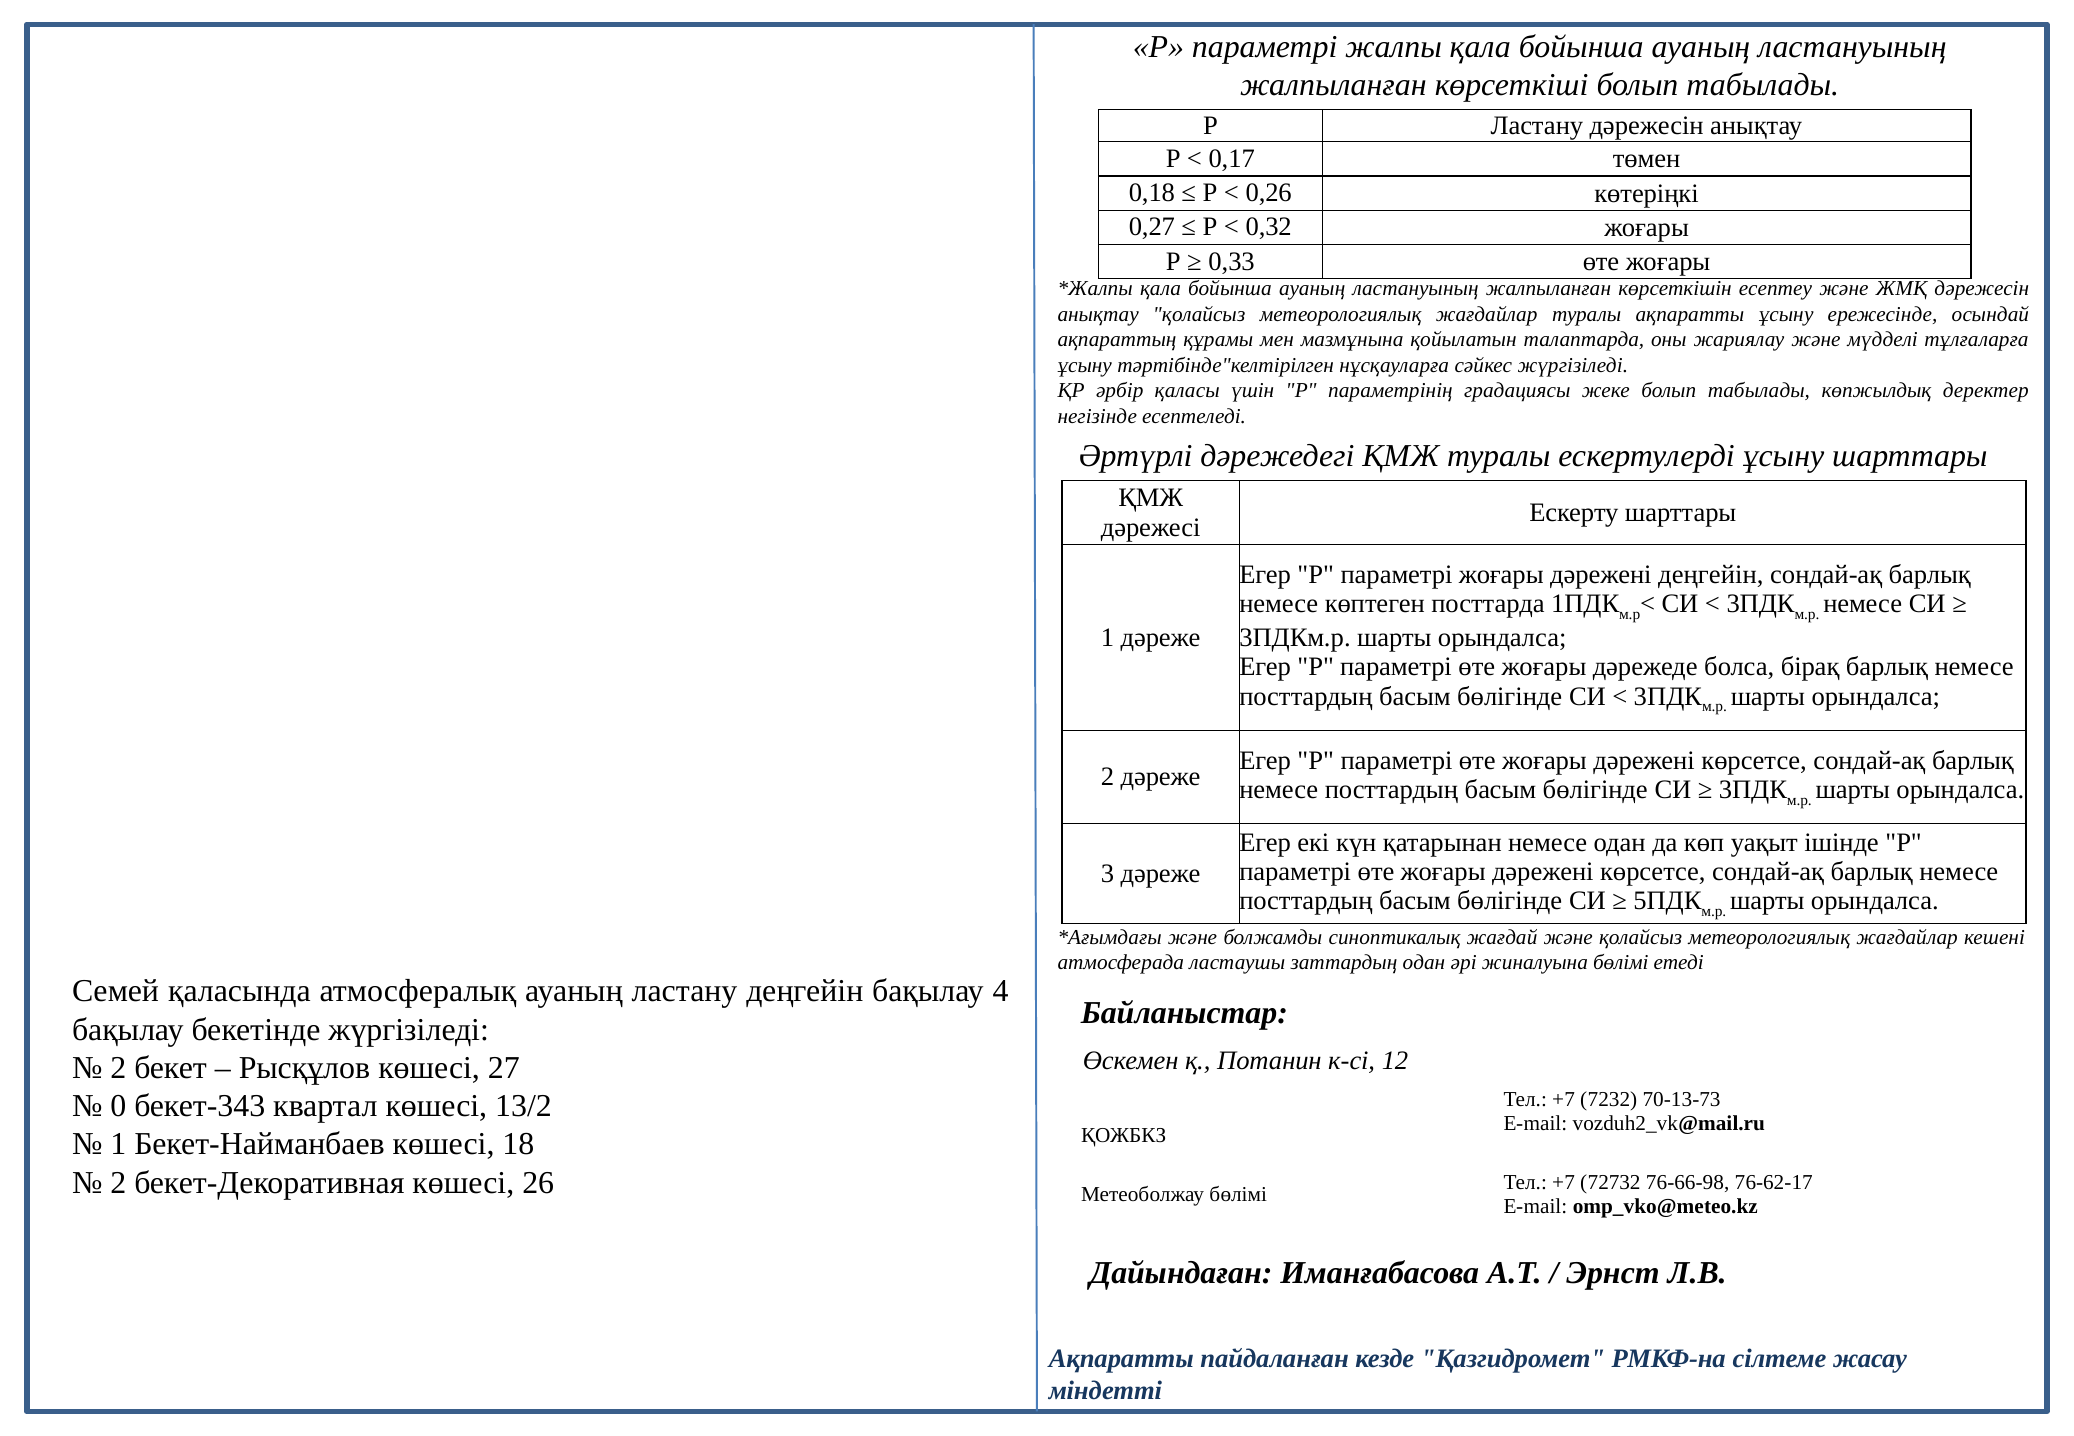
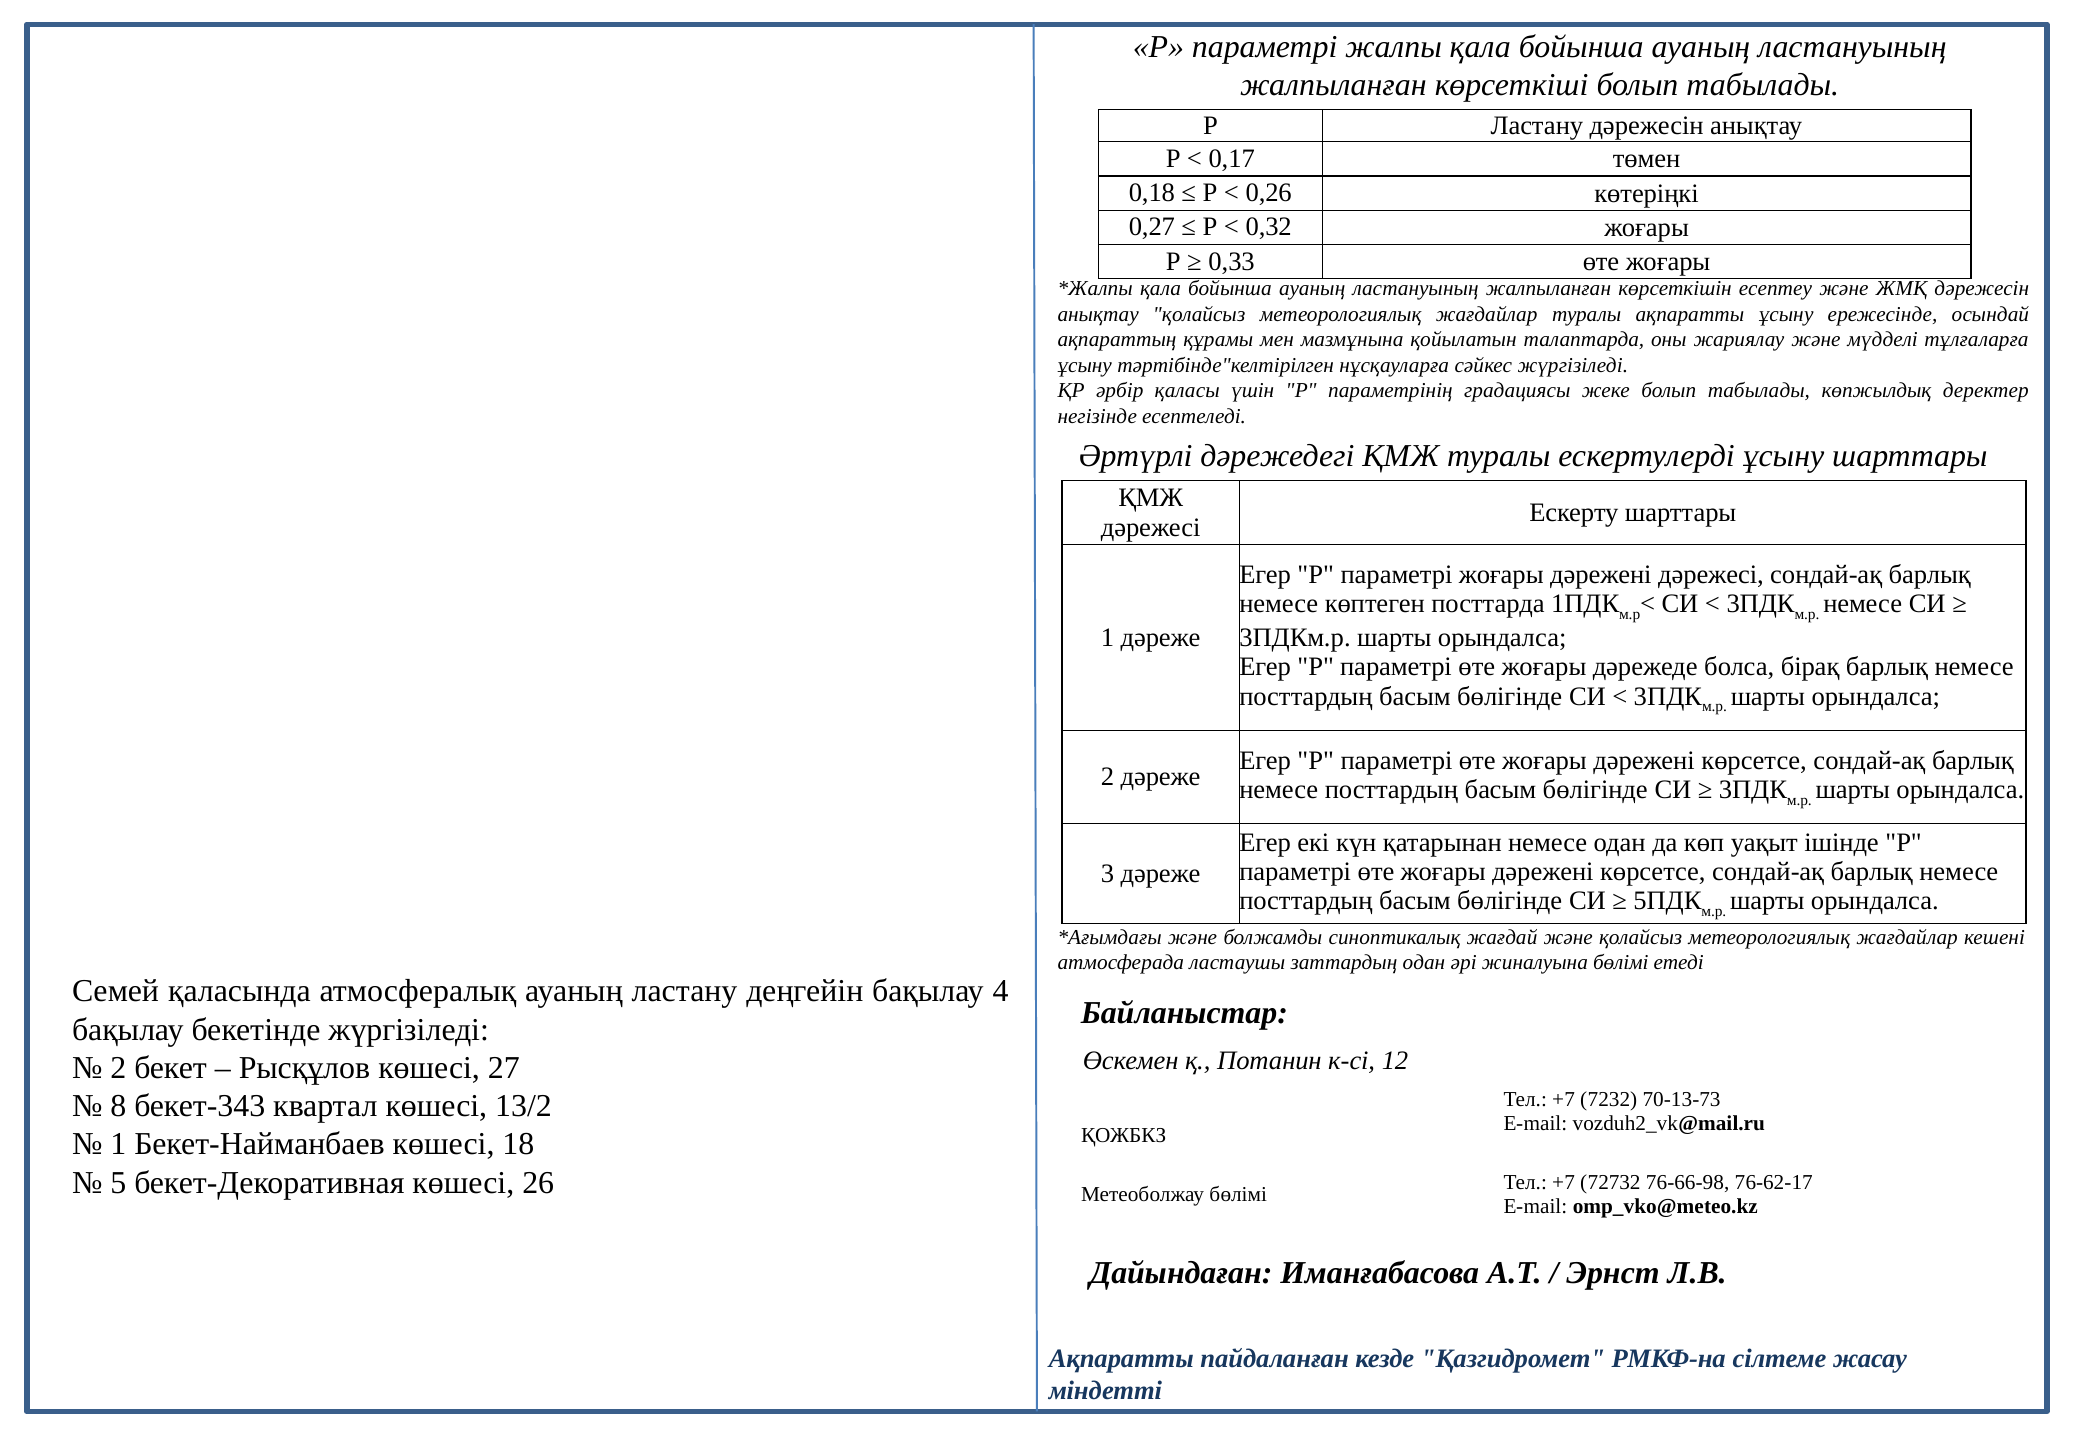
дәрежені деңгейін: деңгейін -> дәрежесі
0: 0 -> 8
2 at (118, 1183): 2 -> 5
